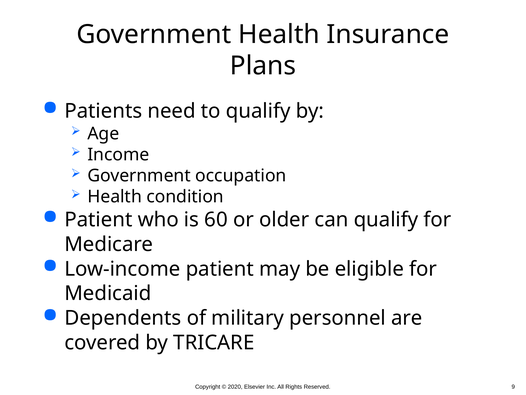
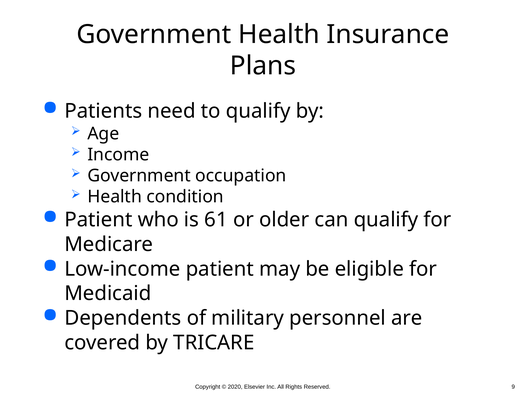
60: 60 -> 61
